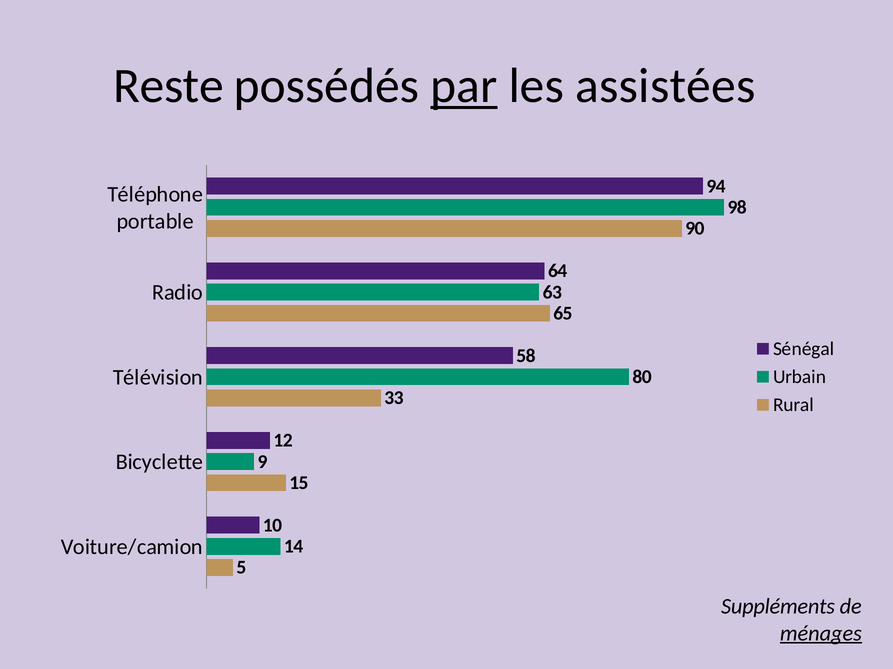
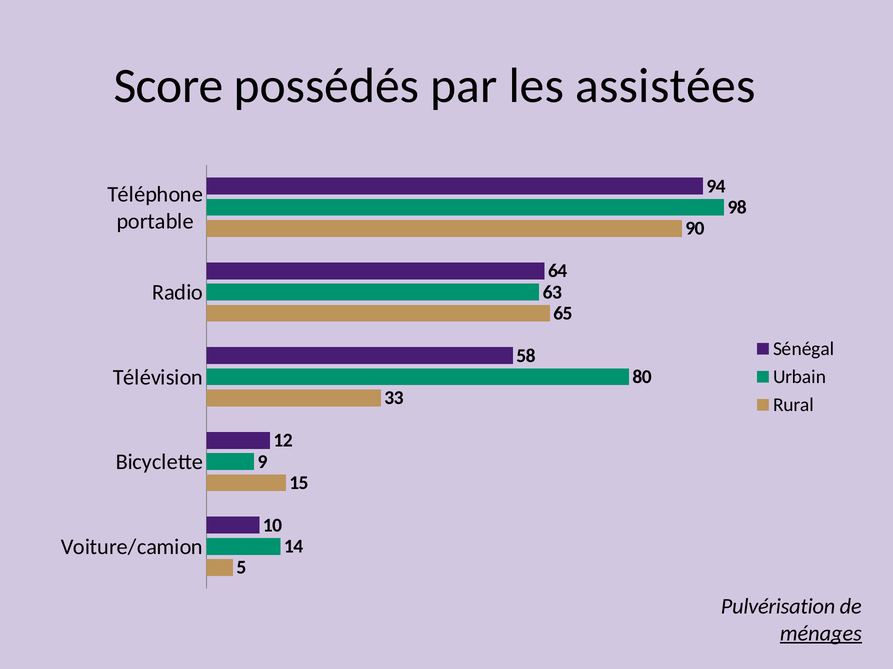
Reste: Reste -> Score
par underline: present -> none
Suppléments: Suppléments -> Pulvérisation
